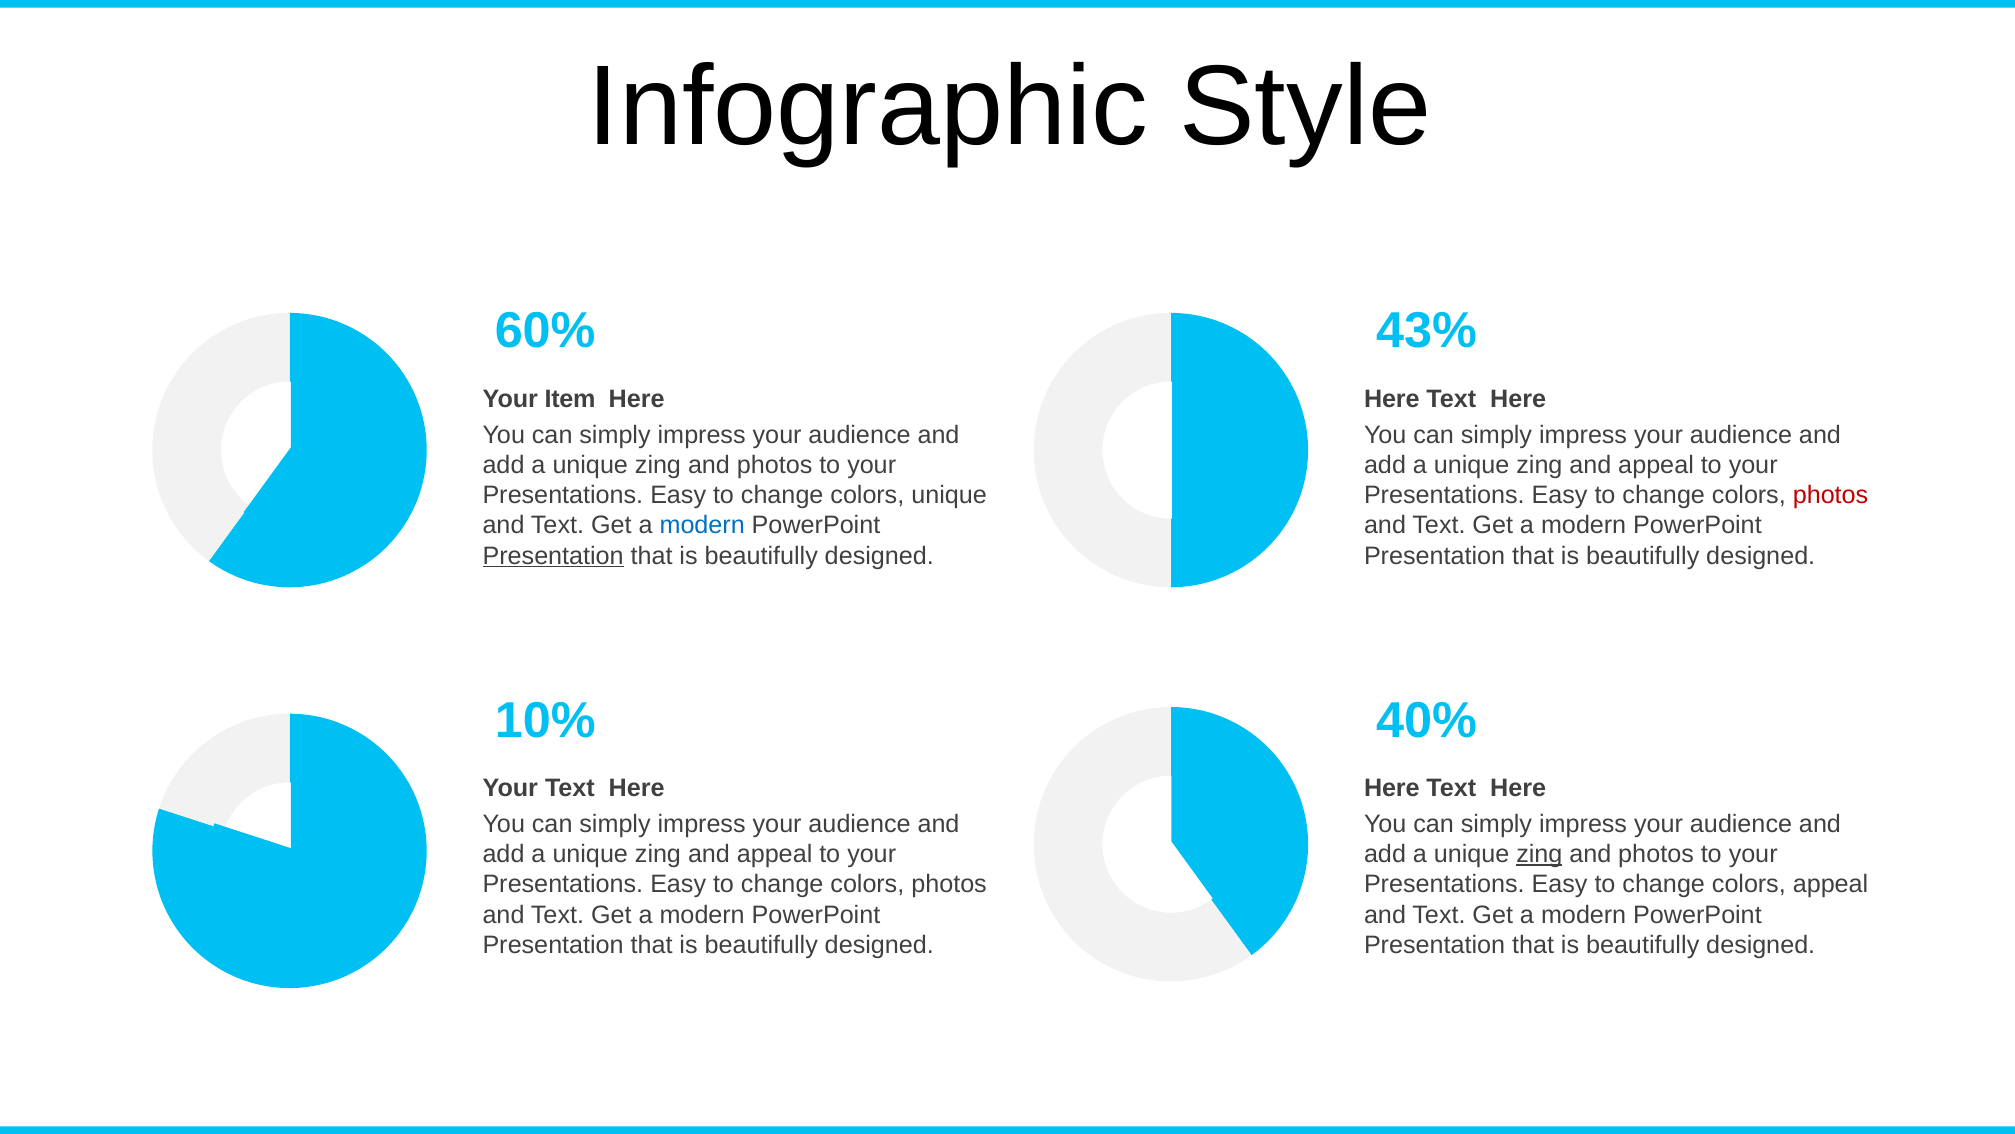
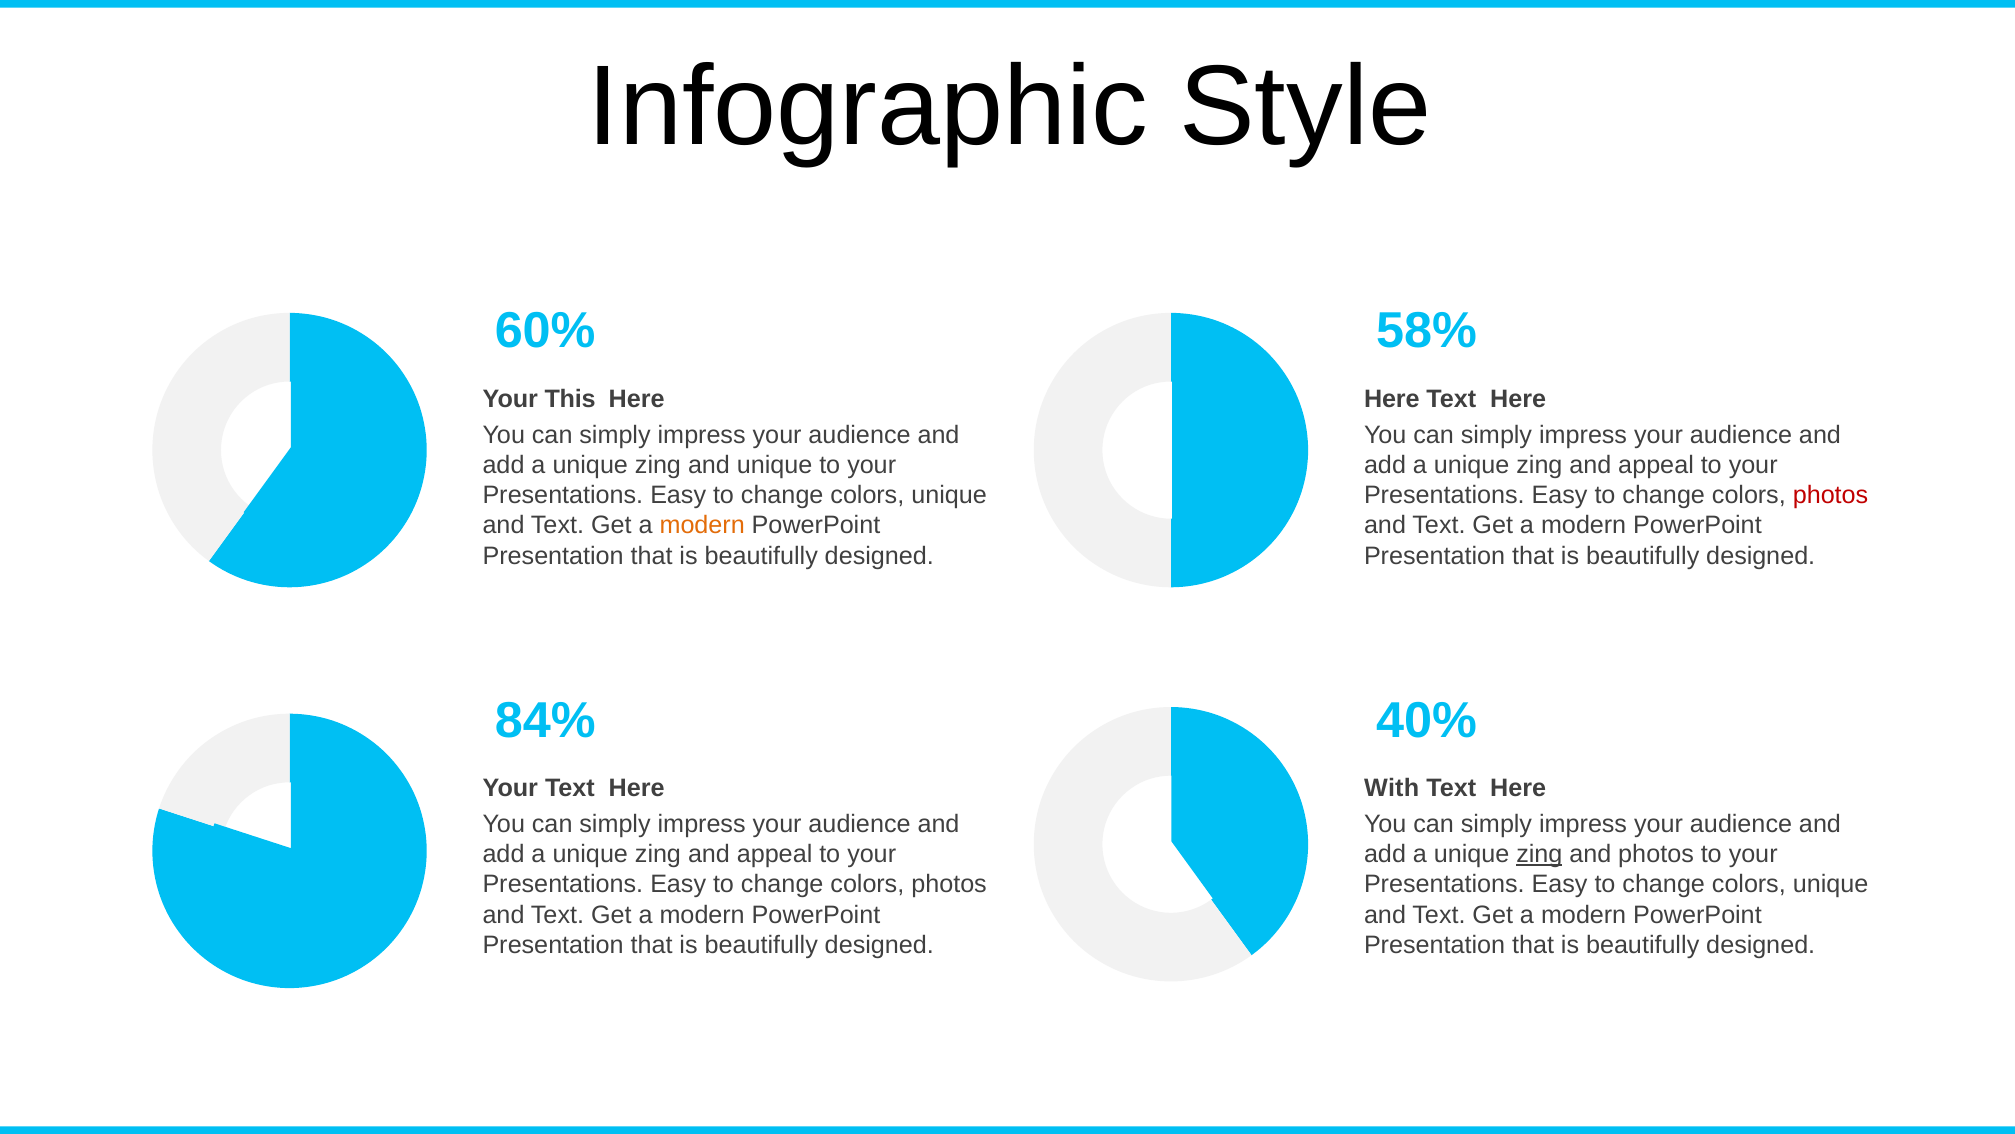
43%: 43% -> 58%
Item: Item -> This
photos at (775, 465): photos -> unique
modern at (702, 525) colour: blue -> orange
Presentation at (553, 556) underline: present -> none
10%: 10% -> 84%
Here at (1392, 788): Here -> With
appeal at (1831, 884): appeal -> unique
